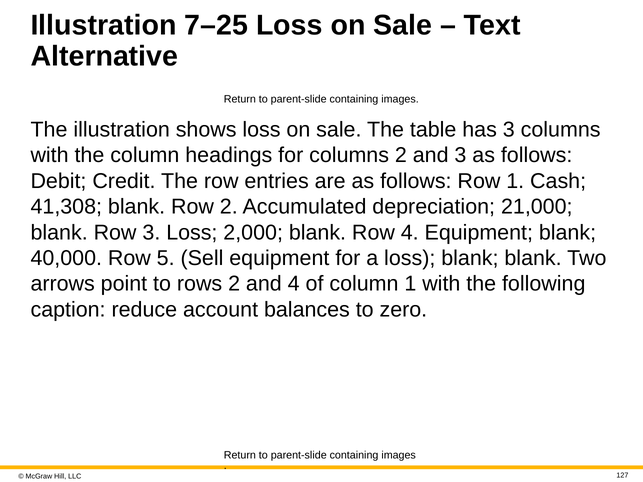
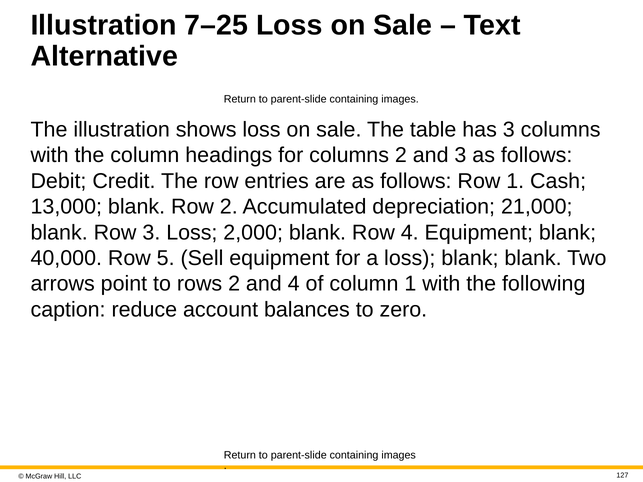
41,308: 41,308 -> 13,000
